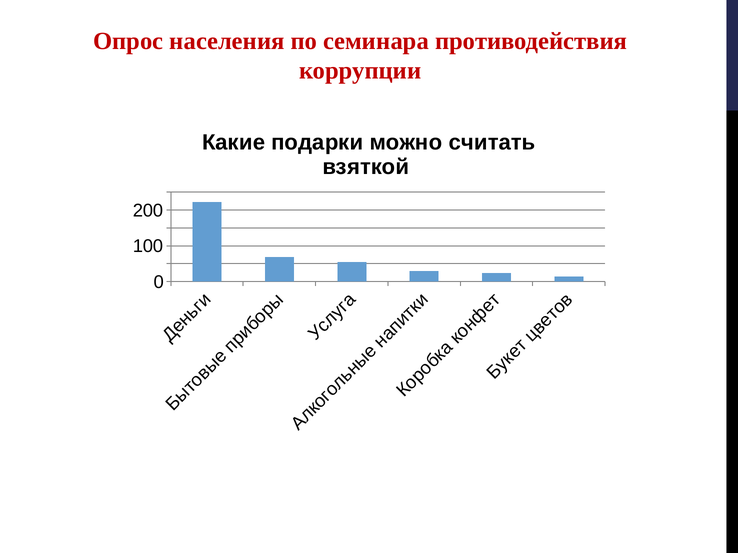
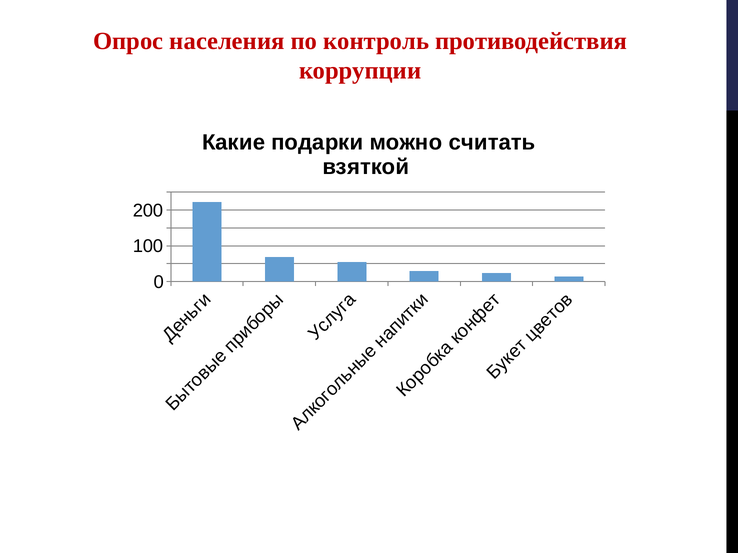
семинара: семинара -> контроль
